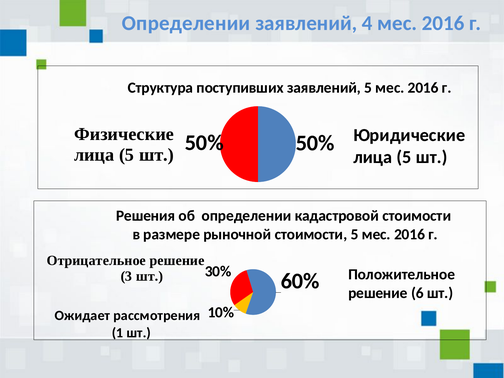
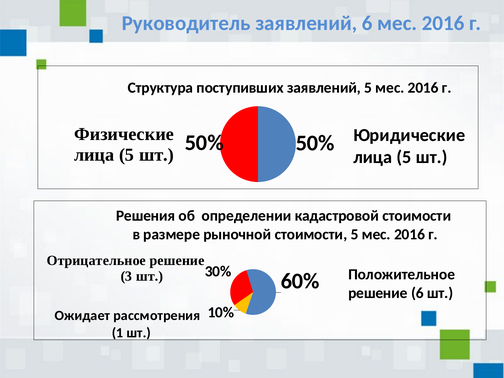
Определении at (186, 23): Определении -> Руководитель
заявлений 4: 4 -> 6
